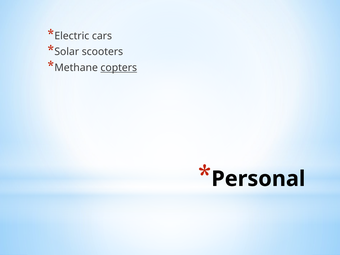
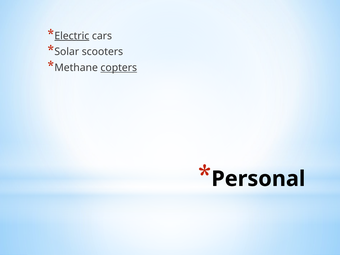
Electric underline: none -> present
